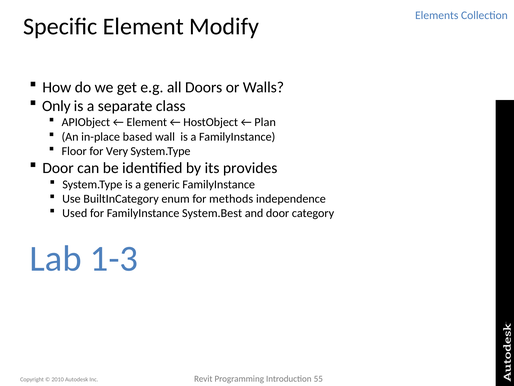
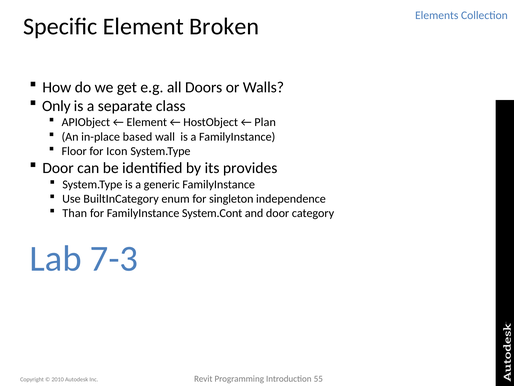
Modify: Modify -> Broken
Very: Very -> Icon
methods: methods -> singleton
Used: Used -> Than
System.Best: System.Best -> System.Cont
1-3: 1-3 -> 7-3
